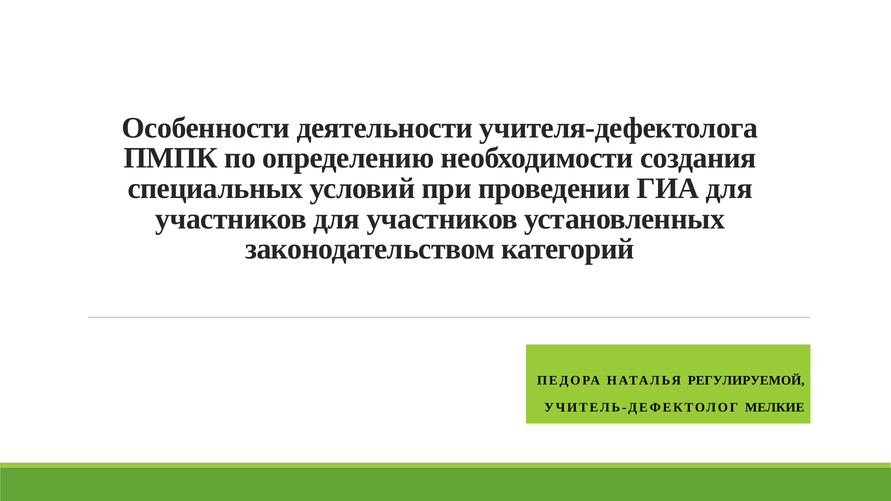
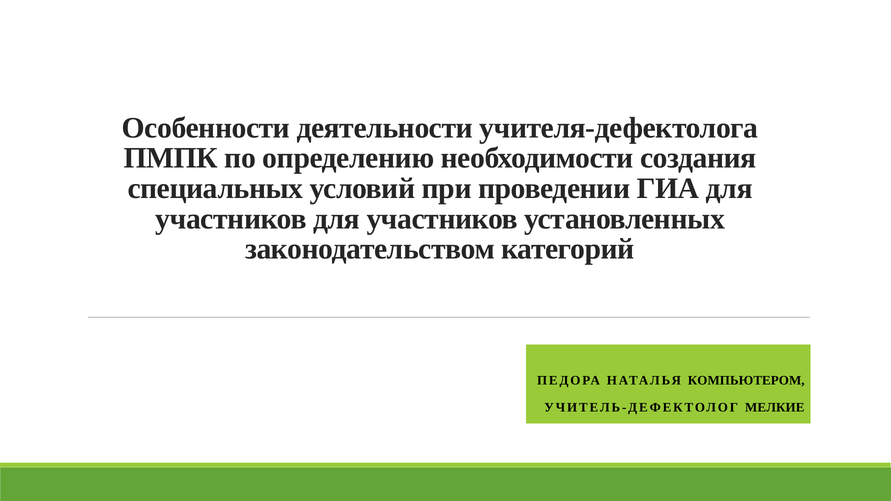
РЕГУЛИРУЕМОЙ: РЕГУЛИРУЕМОЙ -> КОМПЬЮТЕРОМ
